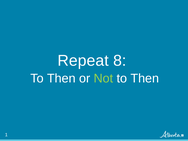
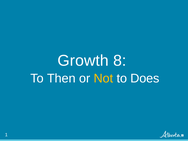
Repeat: Repeat -> Growth
Not colour: light green -> yellow
Then at (145, 78): Then -> Does
